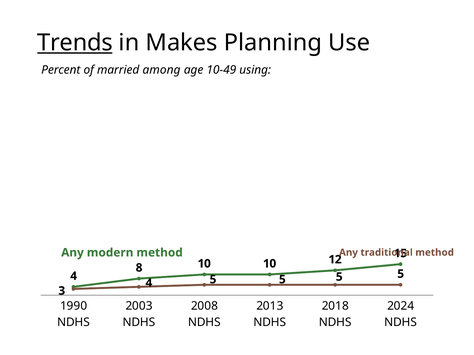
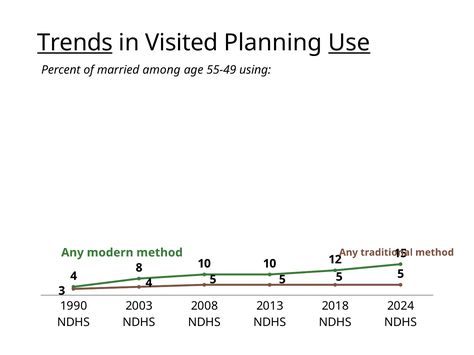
Makes: Makes -> Visited
Use underline: none -> present
10-49: 10-49 -> 55-49
